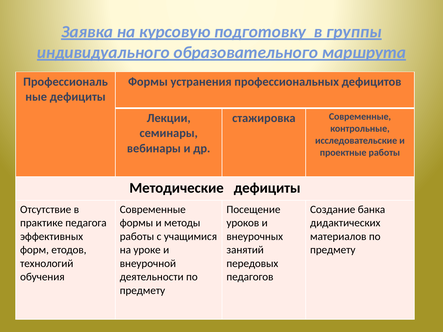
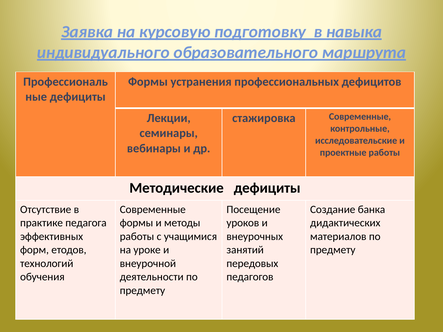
группы: группы -> навыка
